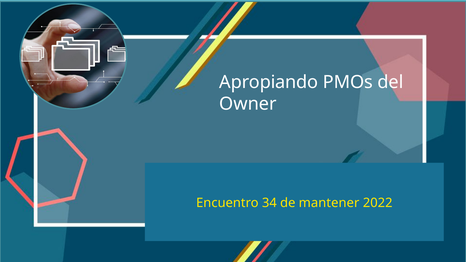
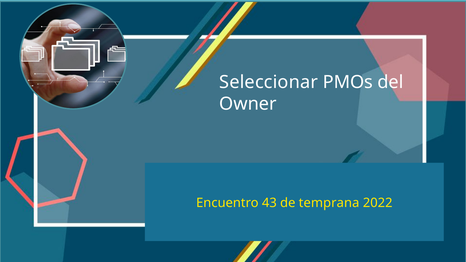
Apropiando: Apropiando -> Seleccionar
34: 34 -> 43
mantener: mantener -> temprana
